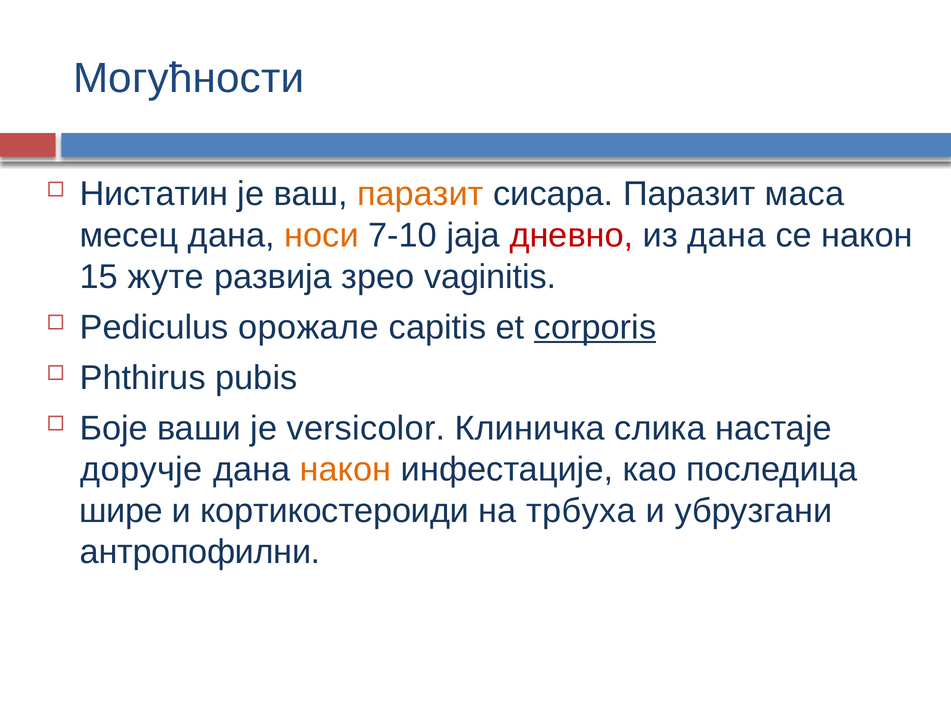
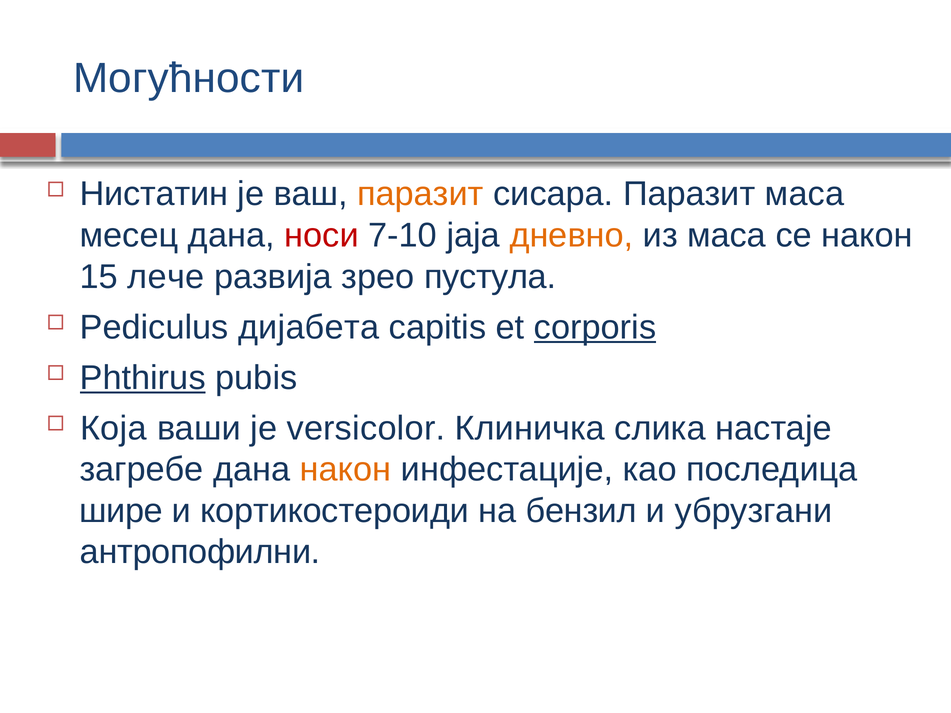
носи colour: orange -> red
дневно colour: red -> orange
из дана: дана -> маса
жуте: жуте -> лече
vaginitis: vaginitis -> пустула
орожале: орожале -> дијабета
Phthirus underline: none -> present
Боје: Боје -> Која
доручје: доручје -> загребе
трбуха: трбуха -> бензил
